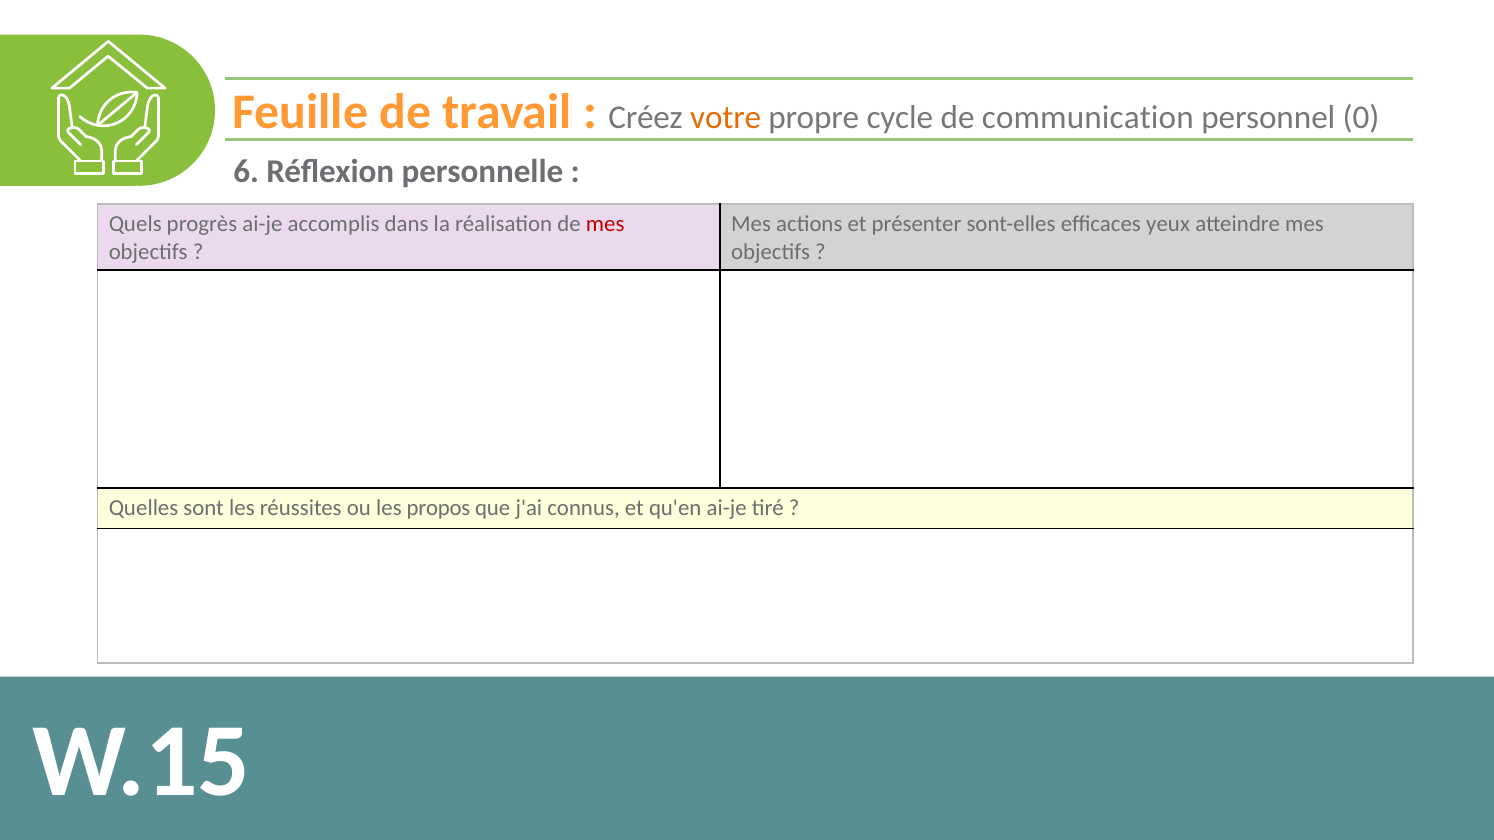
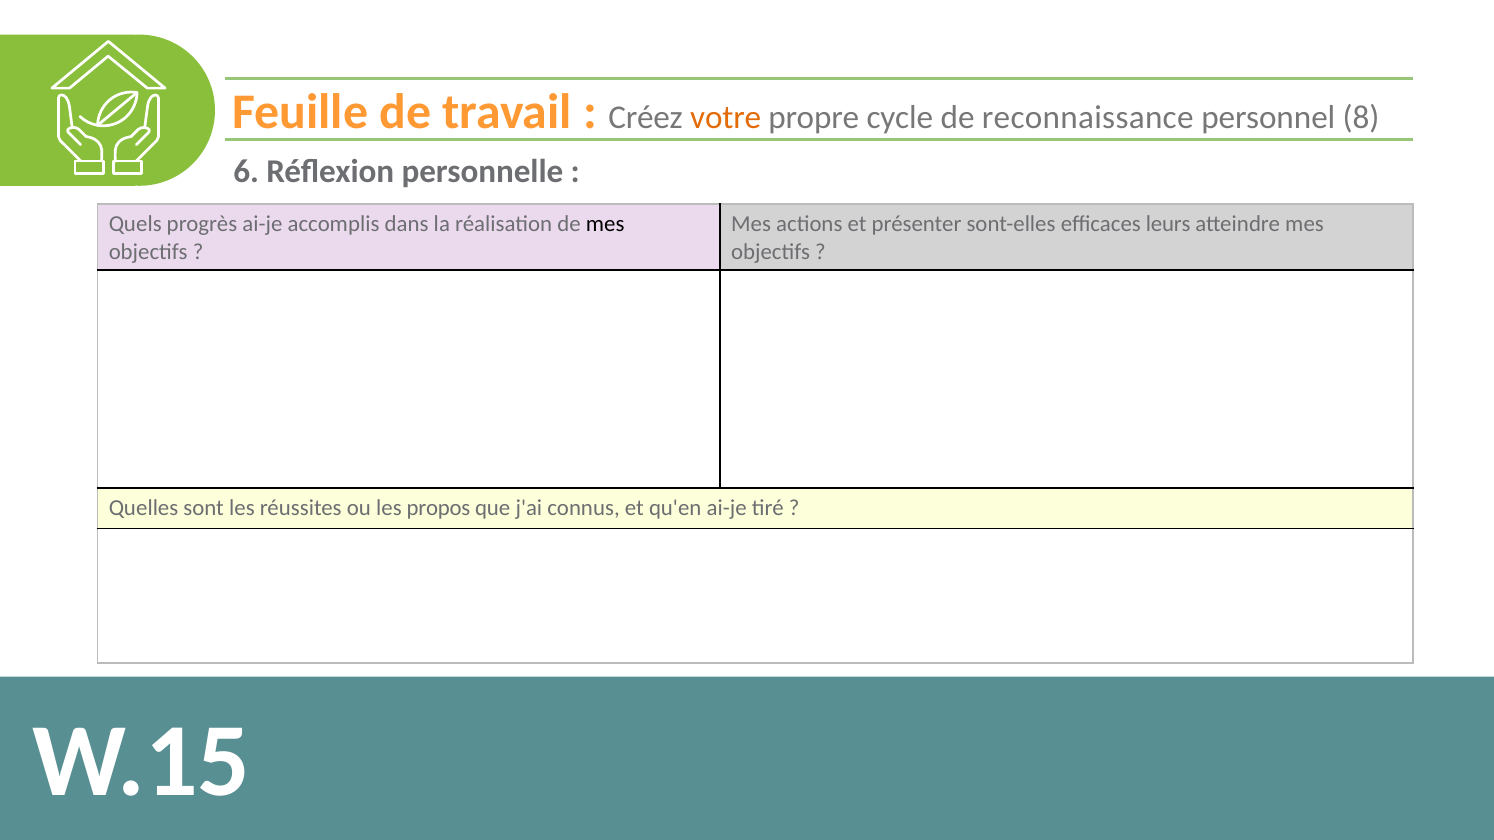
communication: communication -> reconnaissance
0: 0 -> 8
mes at (605, 224) colour: red -> black
yeux: yeux -> leurs
